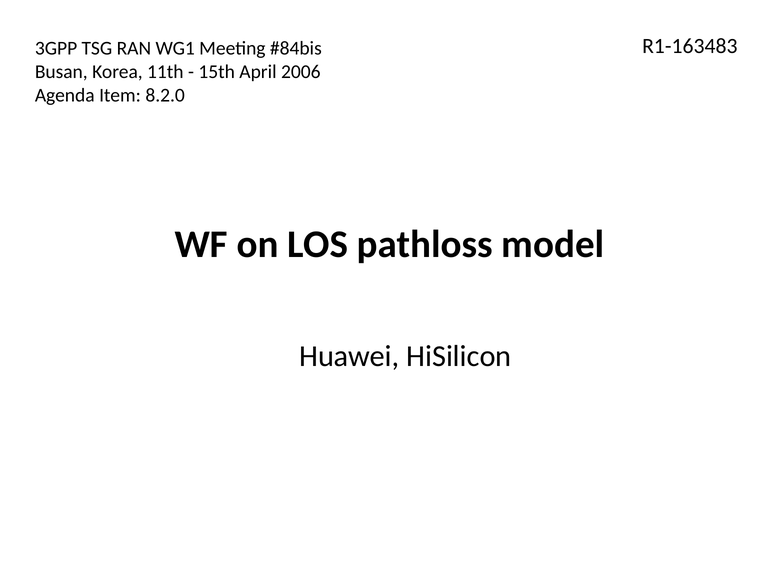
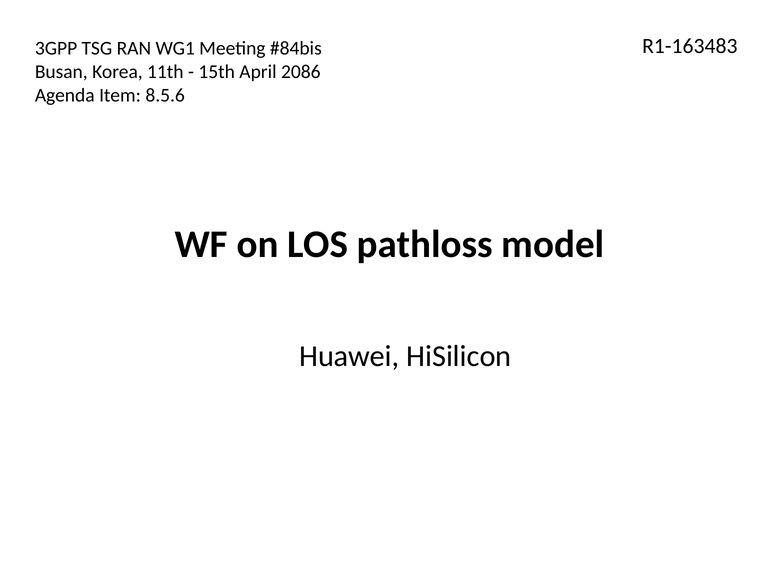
2006: 2006 -> 2086
8.2.0: 8.2.0 -> 8.5.6
